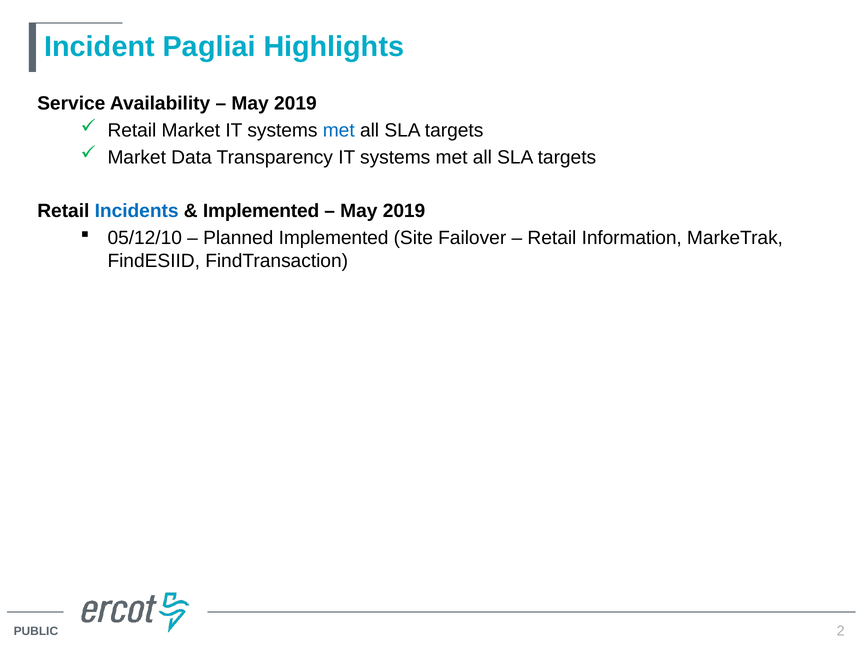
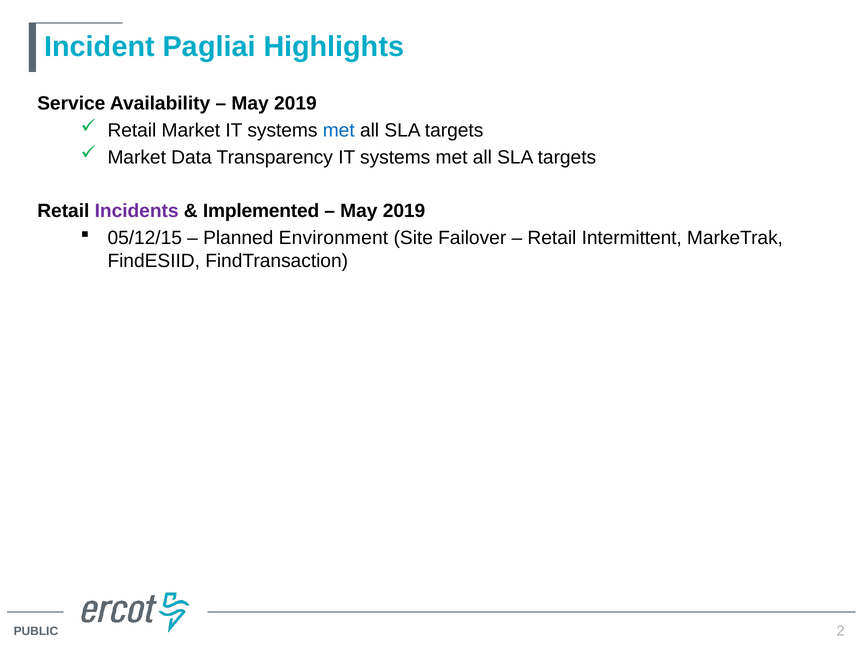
Incidents colour: blue -> purple
05/12/10: 05/12/10 -> 05/12/15
Planned Implemented: Implemented -> Environment
Information: Information -> Intermittent
